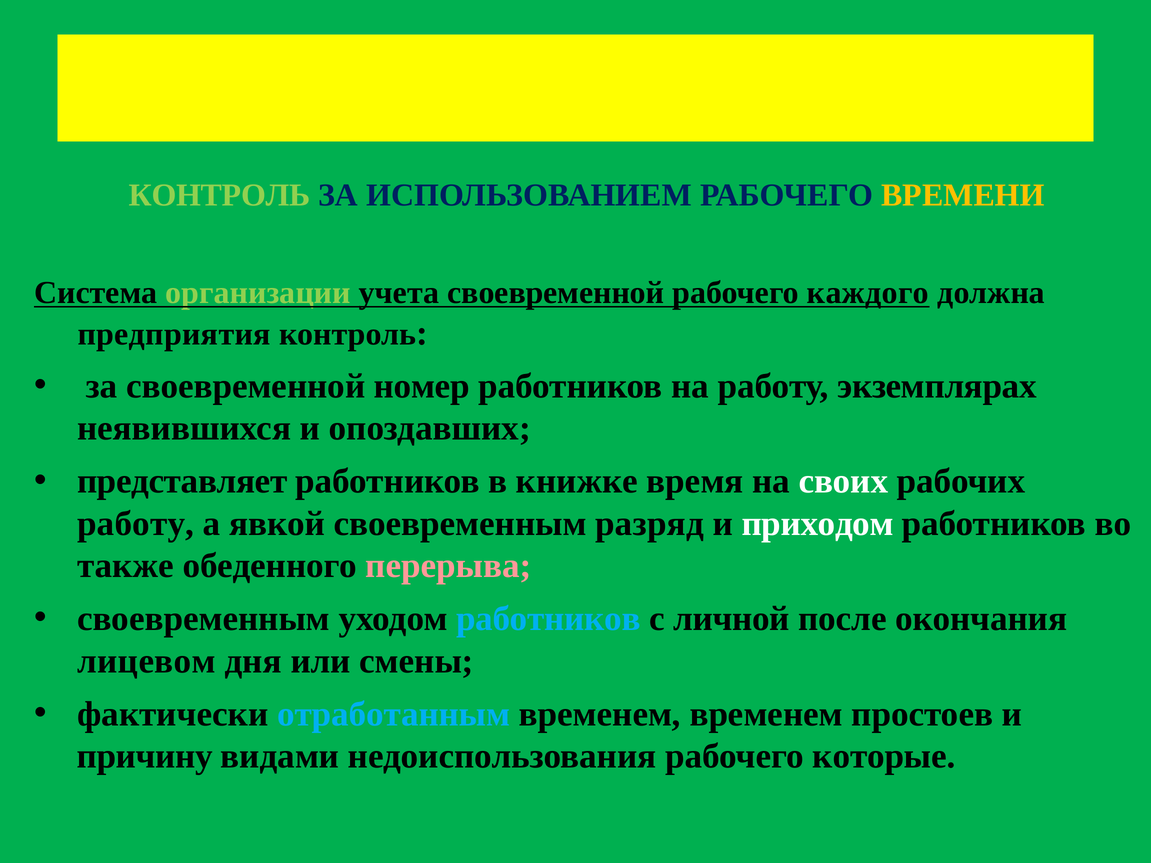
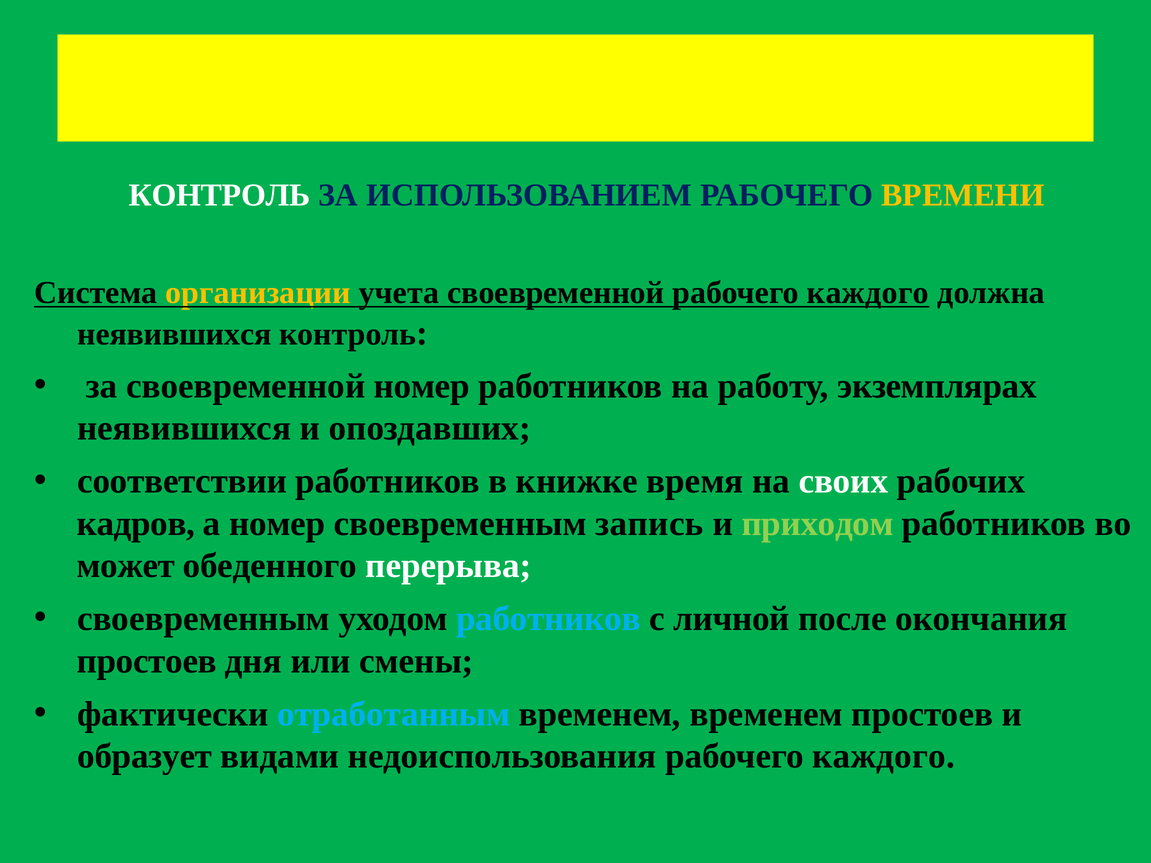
КОНТРОЛЬ at (220, 195) colour: light green -> white
организации colour: light green -> yellow
предприятия at (174, 334): предприятия -> неявившихся
представляет: представляет -> соответствии
работу at (136, 524): работу -> кадров
а явкой: явкой -> номер
разряд: разряд -> запись
приходом colour: white -> light green
также: также -> может
перерыва colour: pink -> white
лицевом at (146, 661): лицевом -> простоев
причину: причину -> образует
недоиспользования рабочего которые: которые -> каждого
